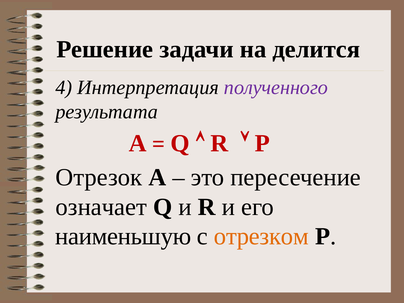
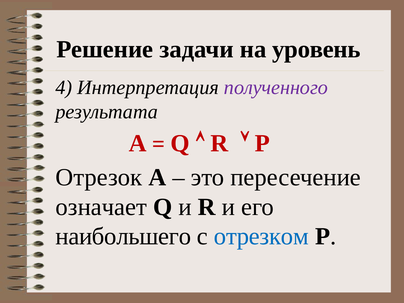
делится: делится -> уровень
наименьшую: наименьшую -> наибольшего
отрезком colour: orange -> blue
